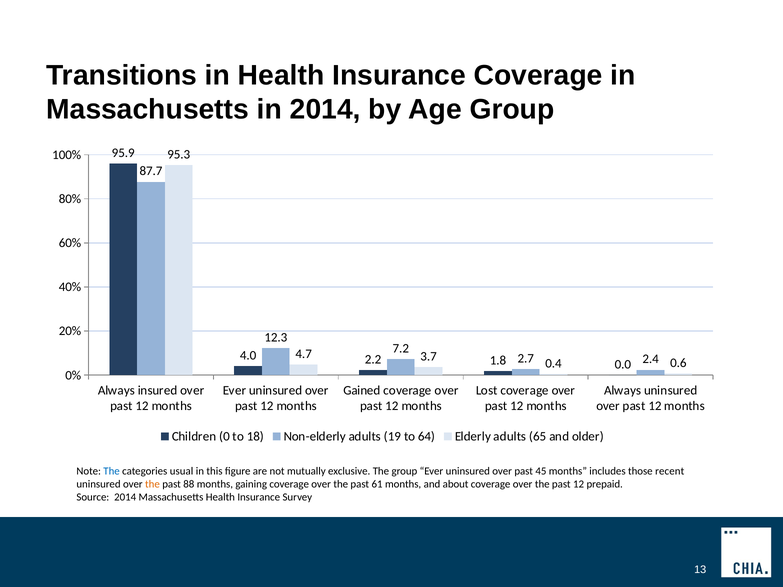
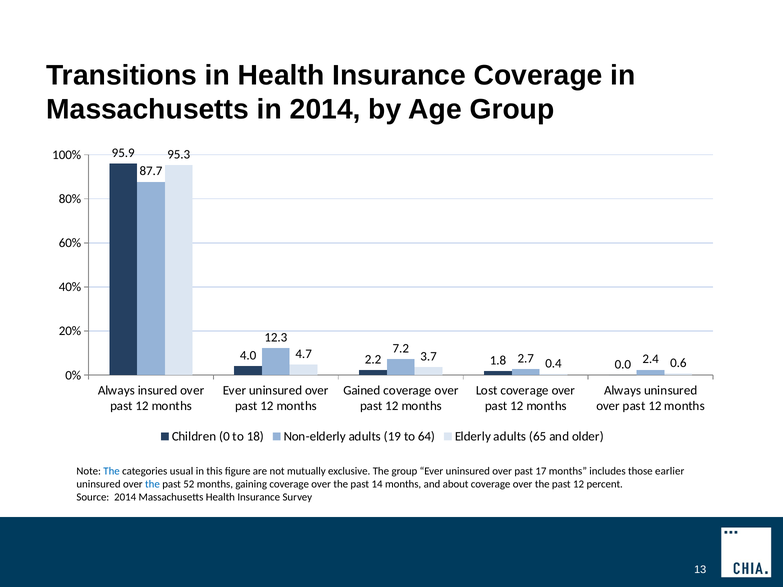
45: 45 -> 17
recent: recent -> earlier
the at (152, 484) colour: orange -> blue
88: 88 -> 52
61: 61 -> 14
prepaid: prepaid -> percent
